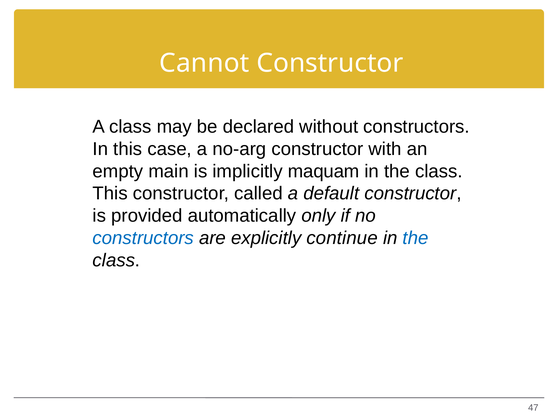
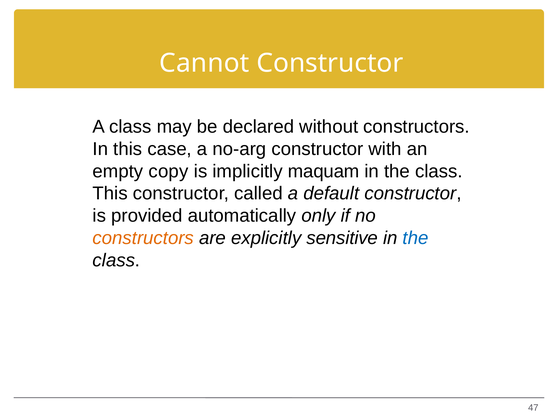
main: main -> copy
constructors at (143, 238) colour: blue -> orange
continue: continue -> sensitive
